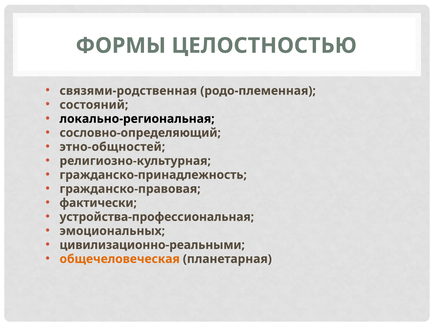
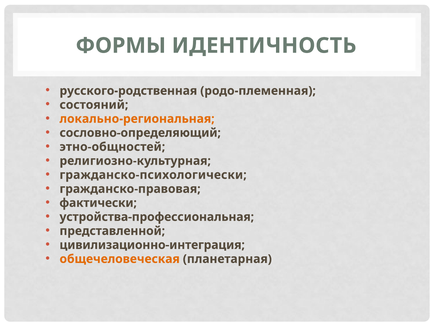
ЦЕЛОСТНОСТЬЮ: ЦЕЛОСТНОСТЬЮ -> ИДЕНТИЧНОСТЬ
связями-родственная: связями-родственная -> русского-родственная
локально-региональная colour: black -> orange
гражданско-принадлежность: гражданско-принадлежность -> гражданско-психологически
эмоциональных: эмоциональных -> представленной
цивилизационно-реальными: цивилизационно-реальными -> цивилизационно-интеграция
